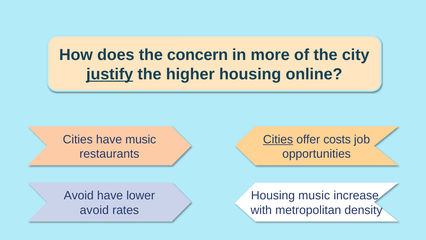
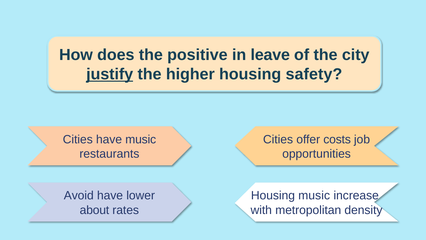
concern: concern -> positive
more: more -> leave
online: online -> safety
Cities at (278, 139) underline: present -> none
avoid at (94, 210): avoid -> about
